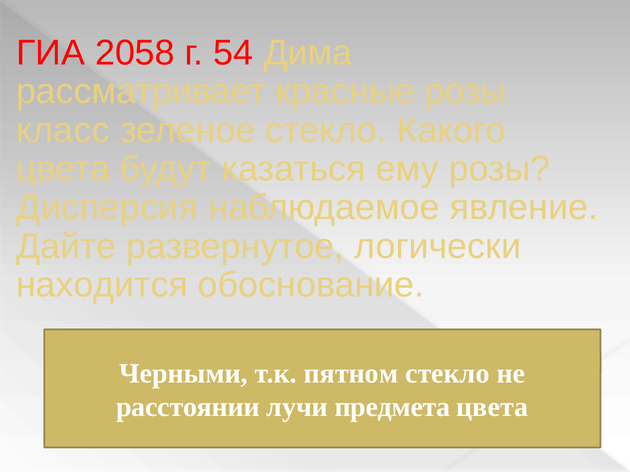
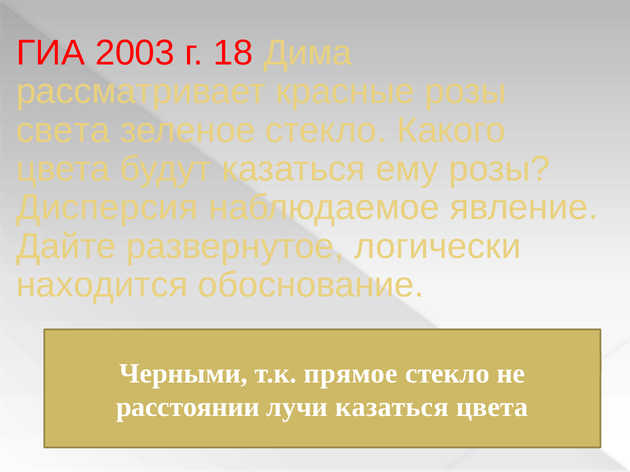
2058: 2058 -> 2003
54: 54 -> 18
класс: класс -> света
пятном: пятном -> прямое
лучи предмета: предмета -> казаться
